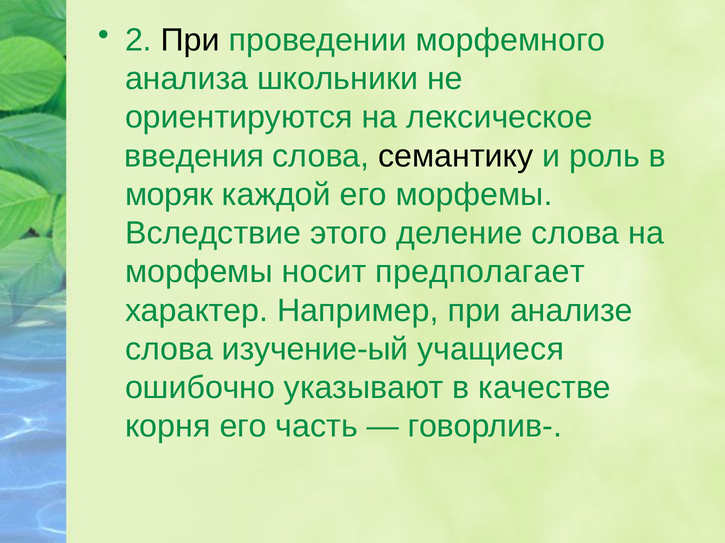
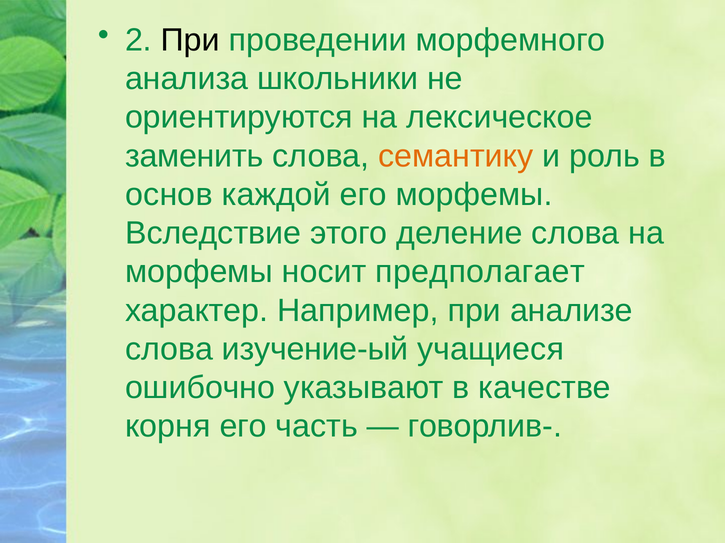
введения: введения -> заменить
семантику colour: black -> orange
моряк: моряк -> основ
